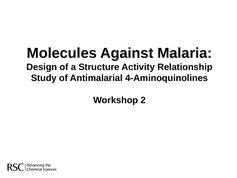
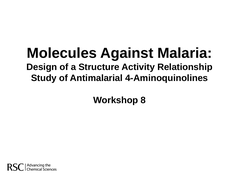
2: 2 -> 8
